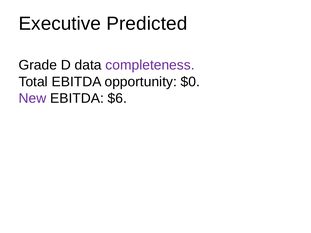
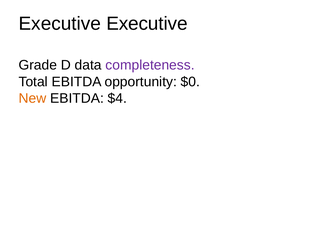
Executive Predicted: Predicted -> Executive
New colour: purple -> orange
$6: $6 -> $4
